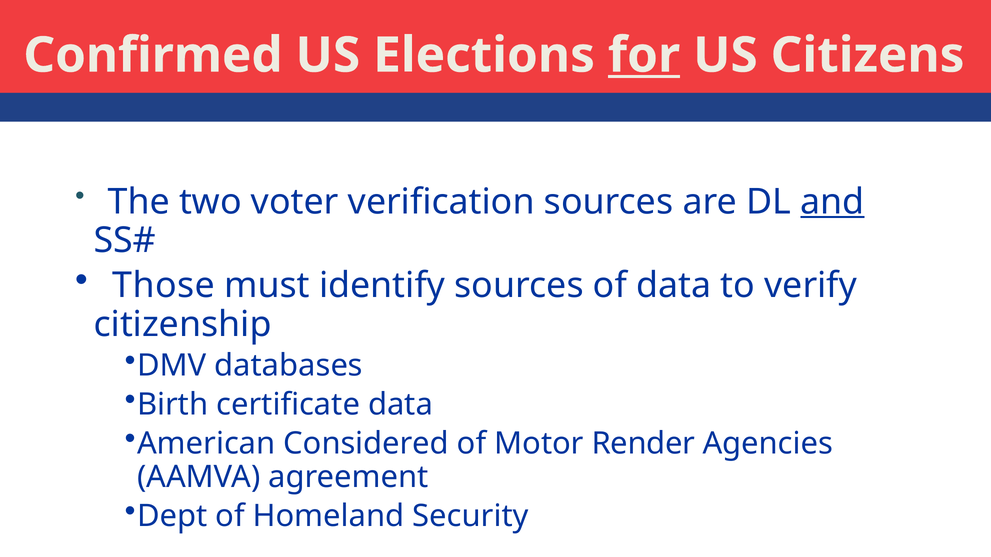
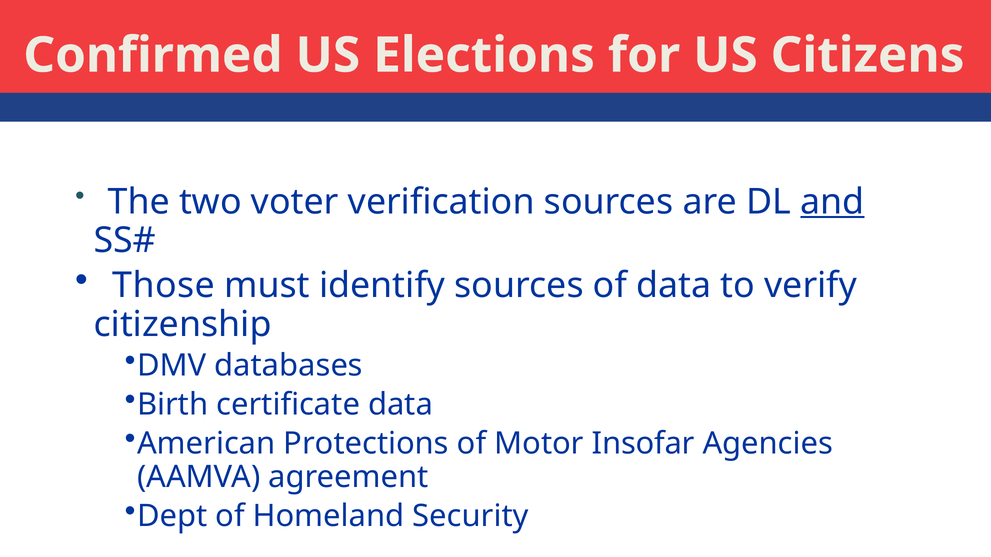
for underline: present -> none
Considered: Considered -> Protections
Render: Render -> Insofar
